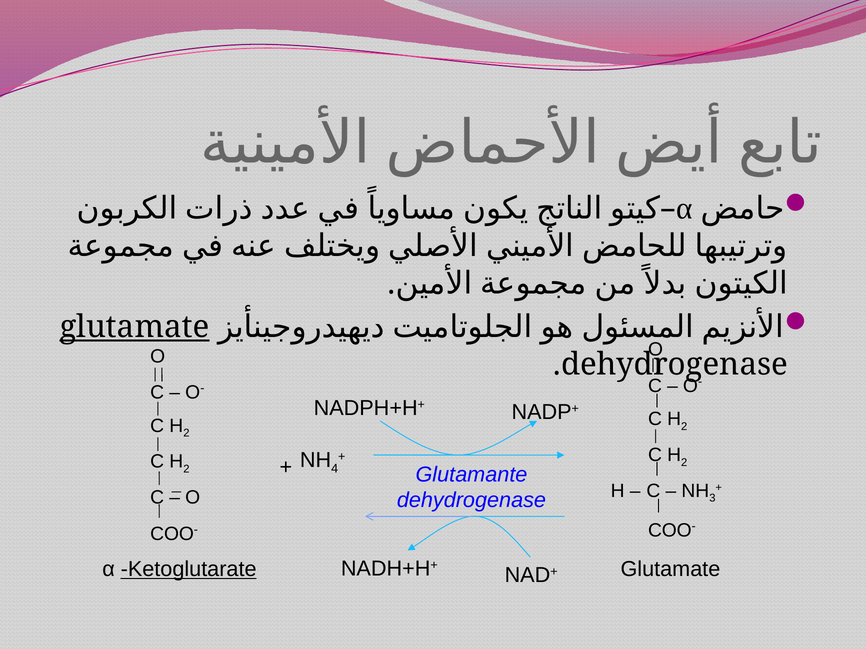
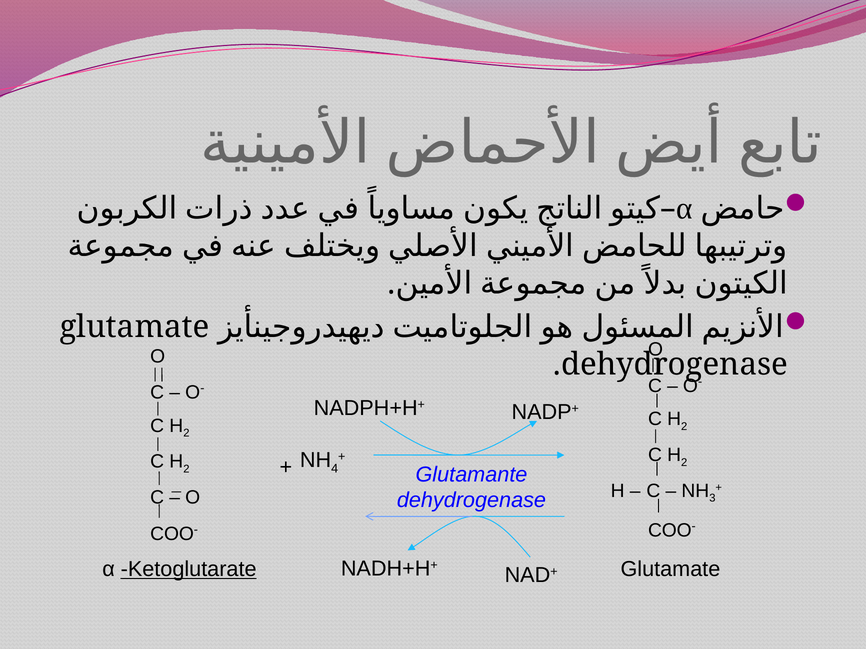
glutamate at (135, 327) underline: present -> none
